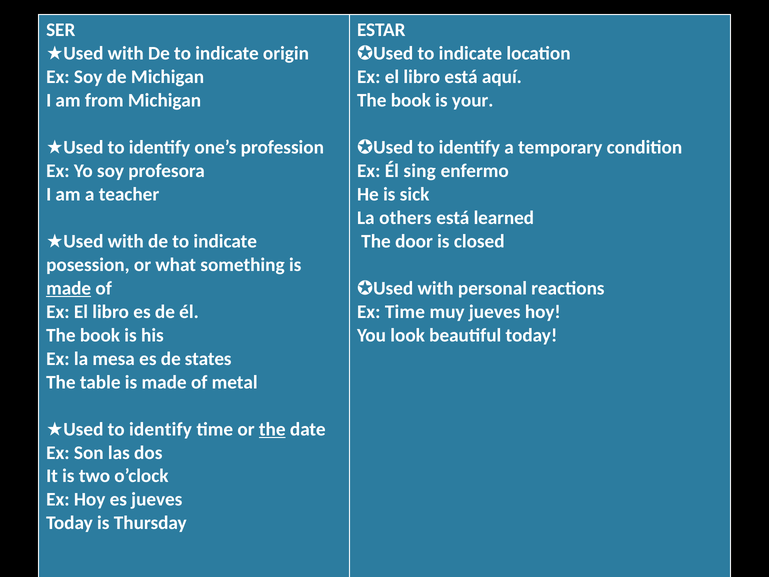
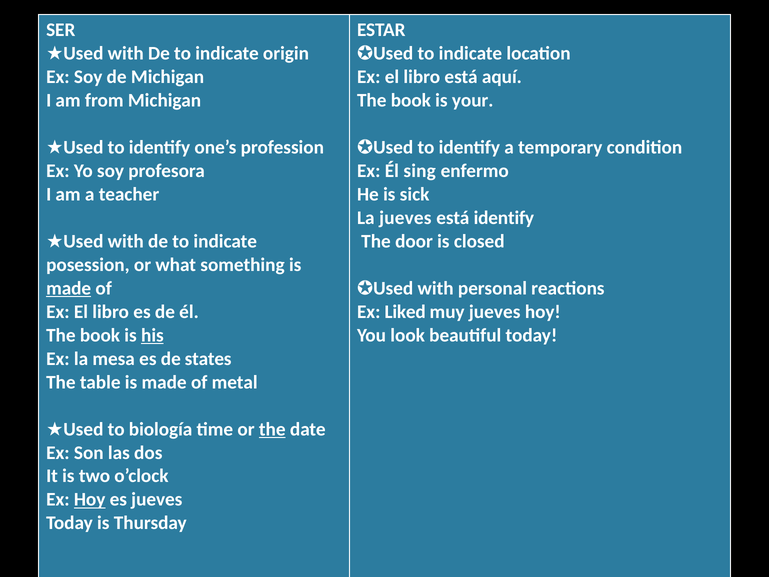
La others: others -> jueves
está learned: learned -> identify
Ex Time: Time -> Liked
his underline: none -> present
identify at (160, 429): identify -> biología
Hoy at (90, 499) underline: none -> present
